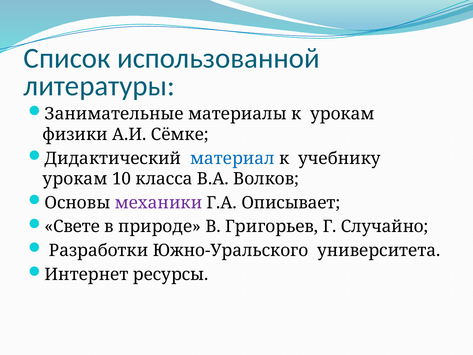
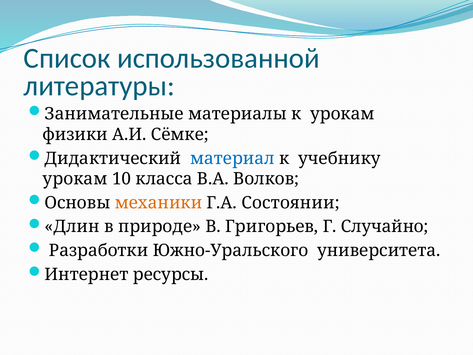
механики colour: purple -> orange
Описывает: Описывает -> Состоянии
Свете: Свете -> Длин
